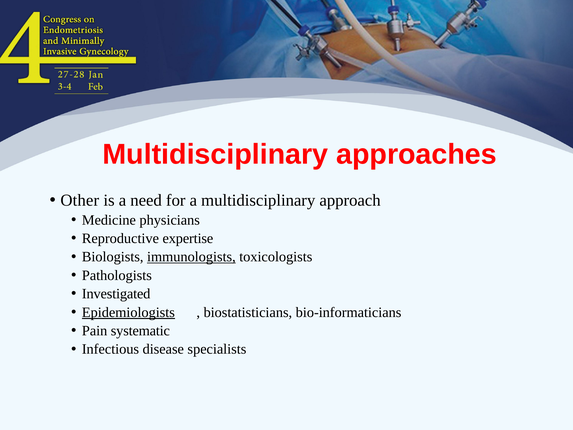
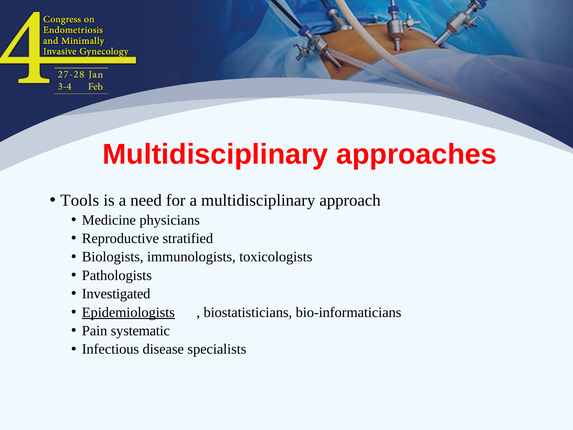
Other: Other -> Tools
expertise: expertise -> stratified
immunologists underline: present -> none
